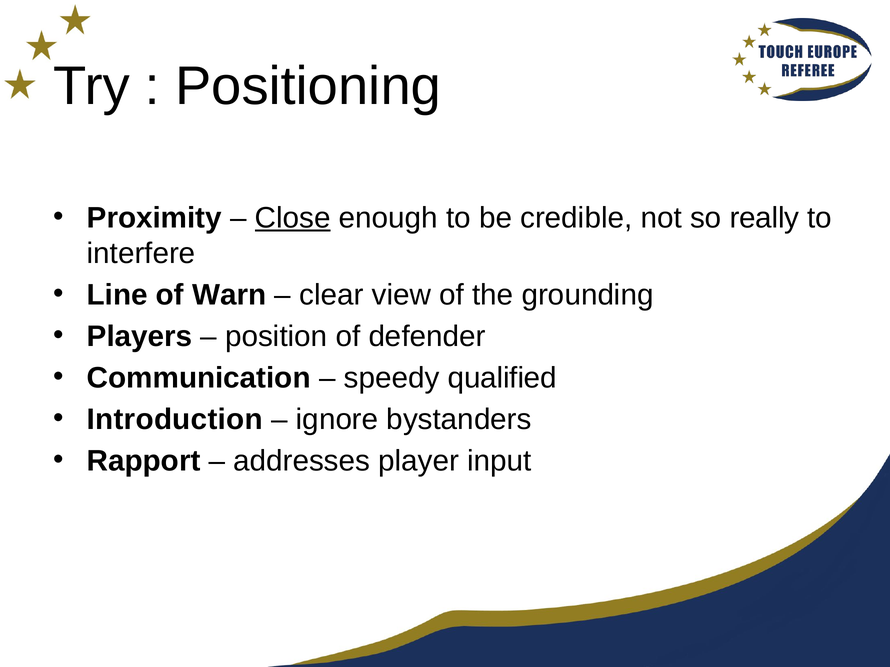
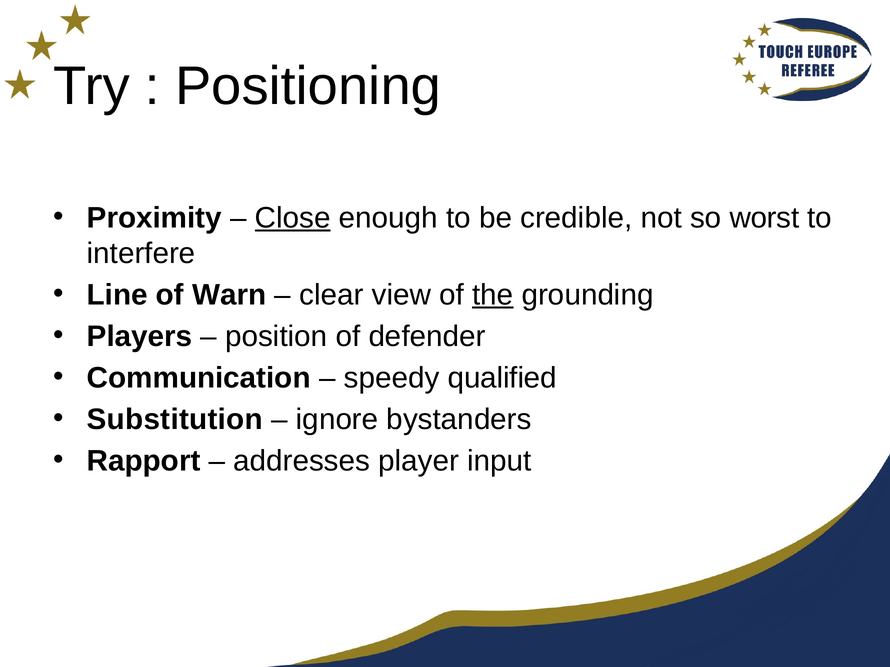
really: really -> worst
the underline: none -> present
Introduction: Introduction -> Substitution
